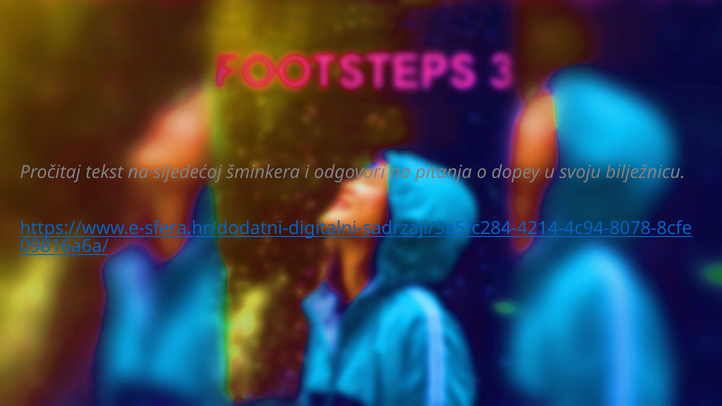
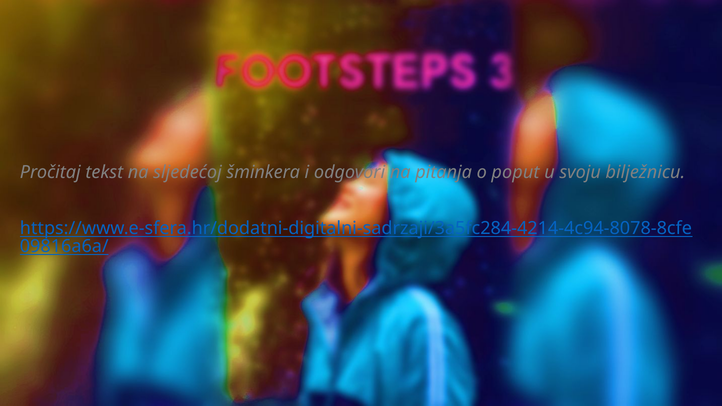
dopey: dopey -> poput
